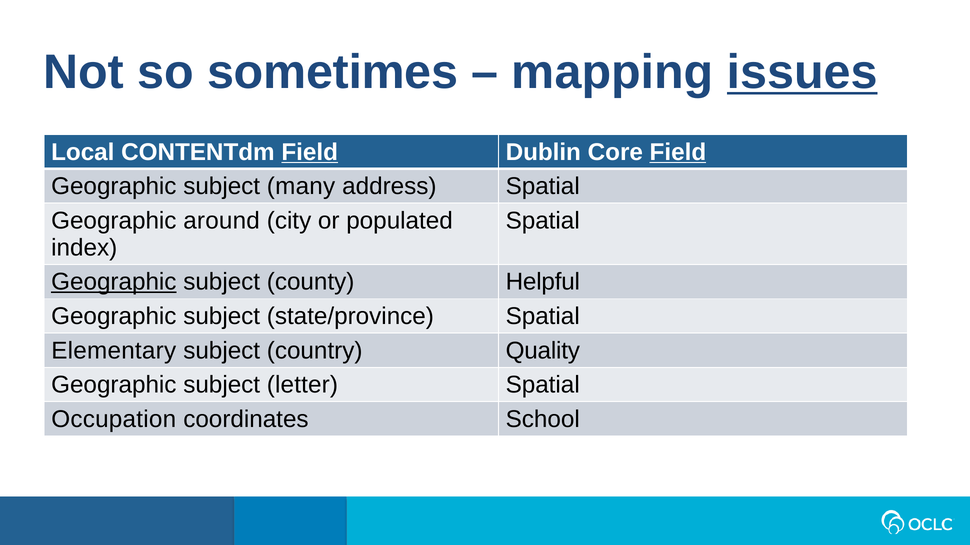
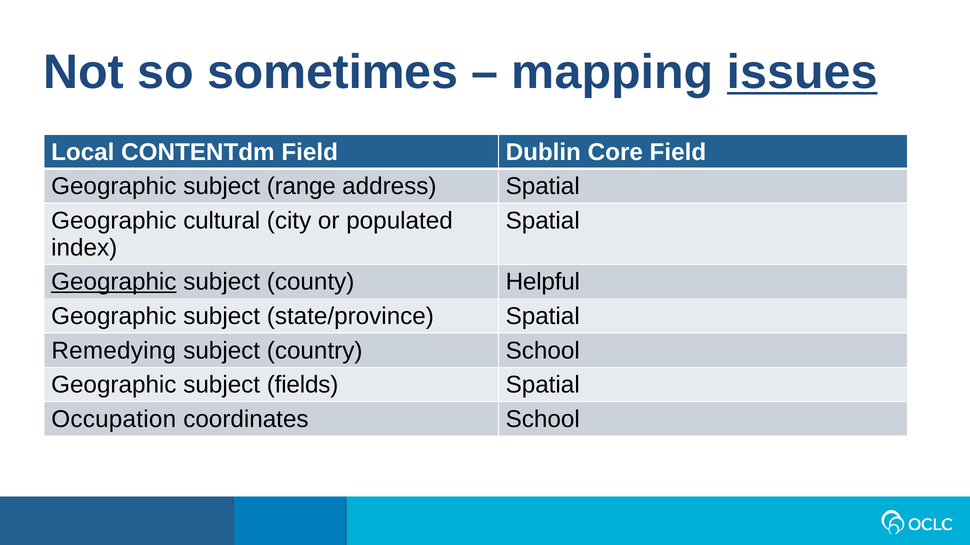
Field at (310, 152) underline: present -> none
Field at (678, 152) underline: present -> none
many: many -> range
around: around -> cultural
Elementary: Elementary -> Remedying
country Quality: Quality -> School
letter: letter -> fields
